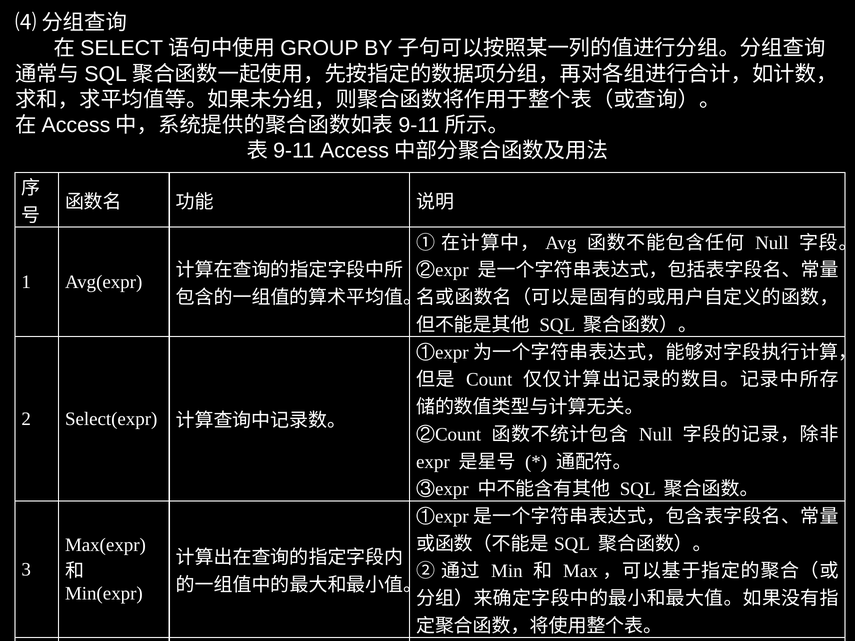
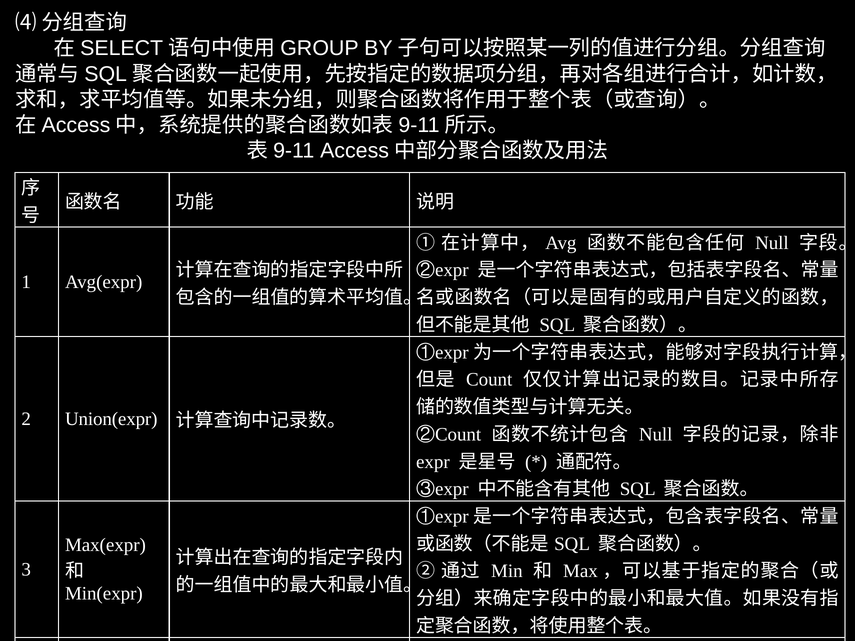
Select(expr: Select(expr -> Union(expr
